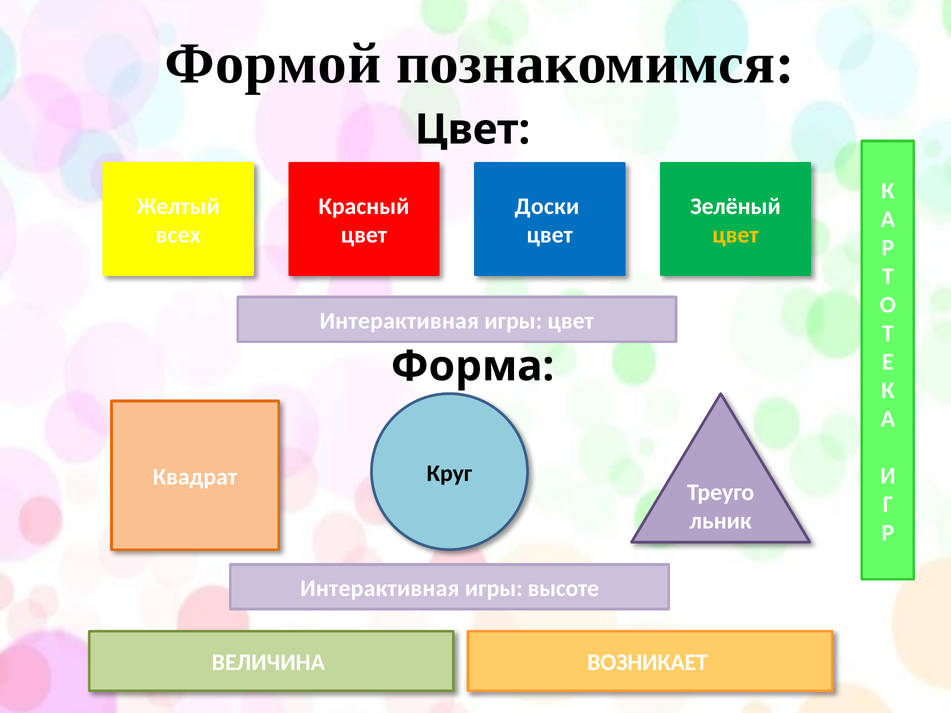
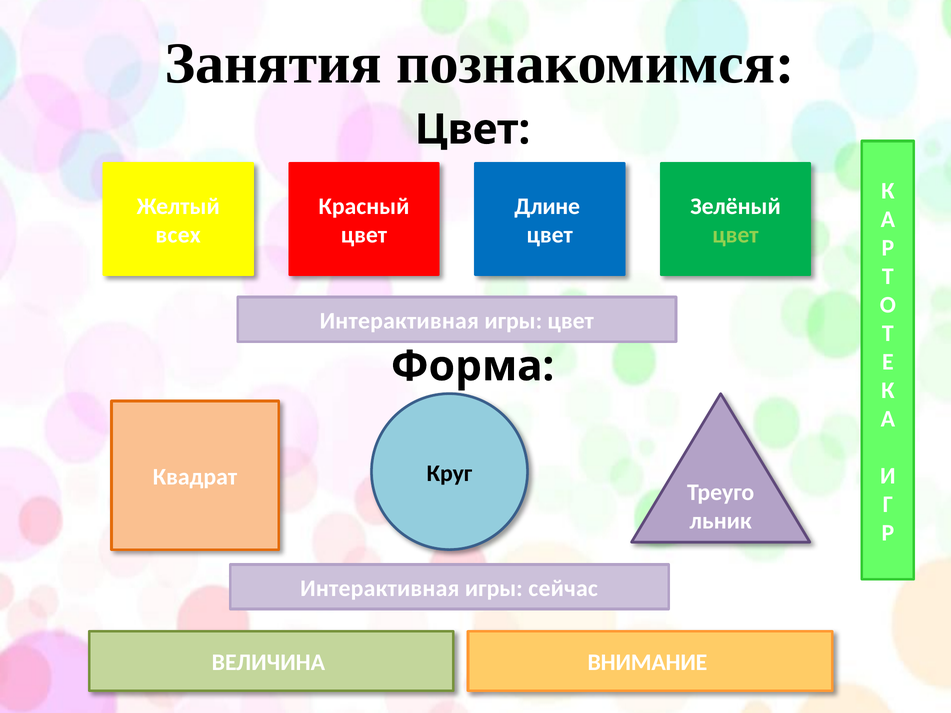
Формой: Формой -> Занятия
Доски: Доски -> Длине
цвет at (735, 235) colour: yellow -> light green
высоте: высоте -> сейчас
ВОЗНИКАЕТ: ВОЗНИКАЕТ -> ВНИМАНИЕ
